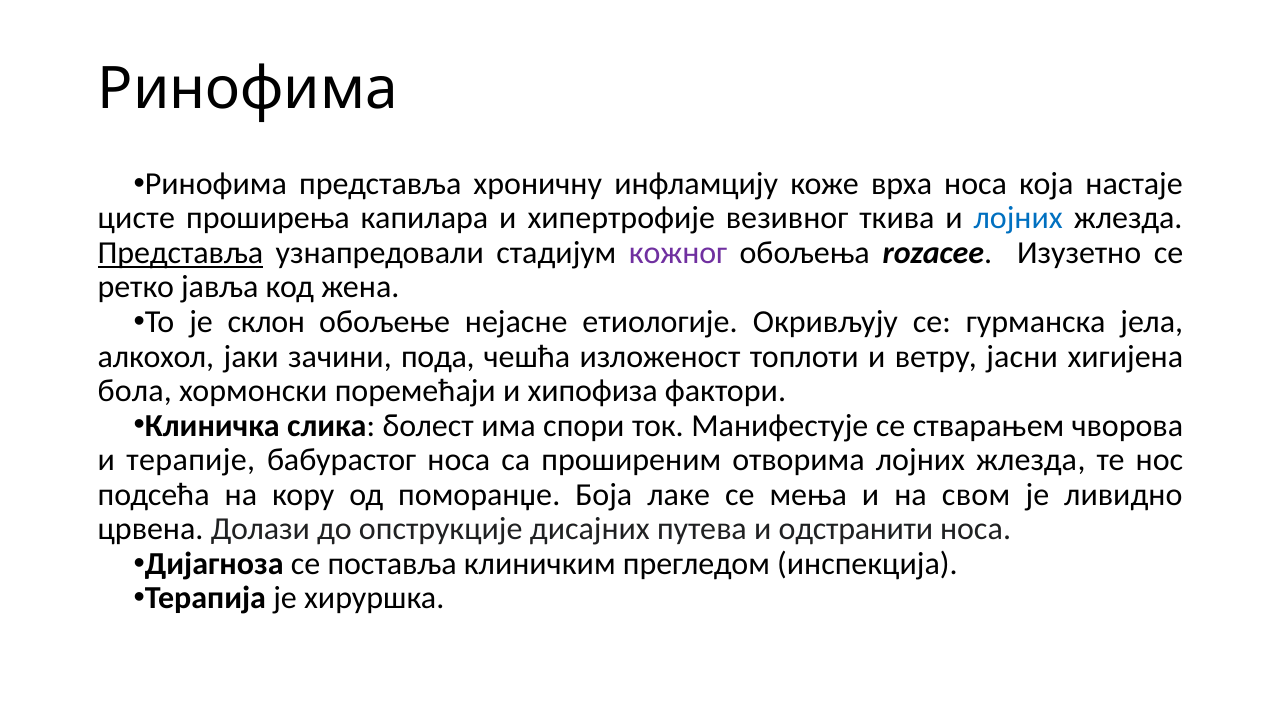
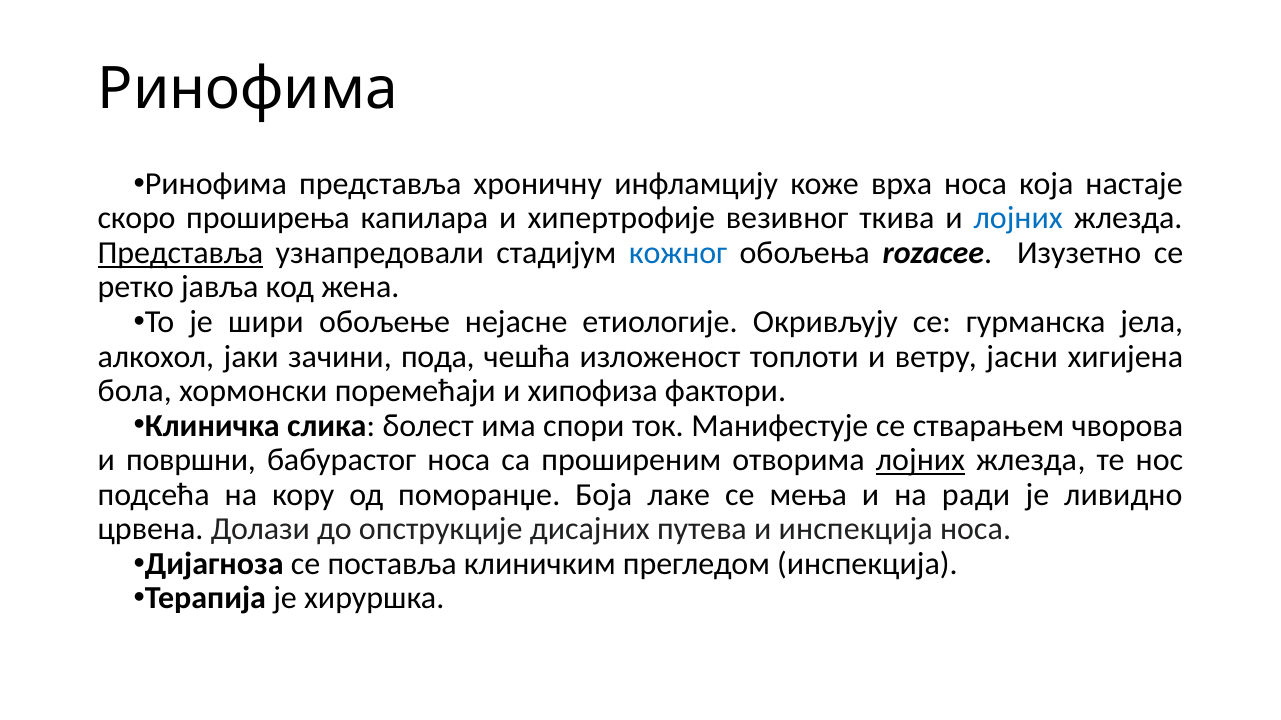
цисте: цисте -> скоро
кожног colour: purple -> blue
склон: склон -> шири
терапије: терапије -> површни
лојних at (920, 460) underline: none -> present
свом: свом -> ради
и одстранити: одстранити -> инспекција
